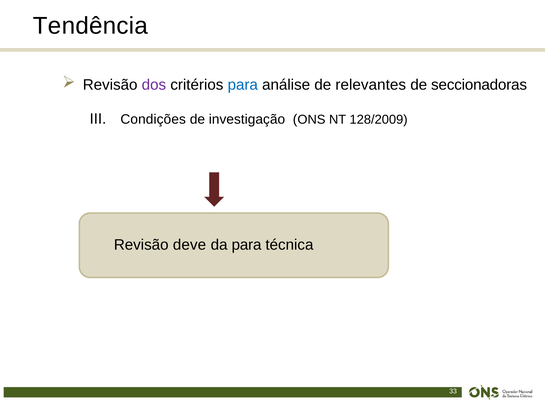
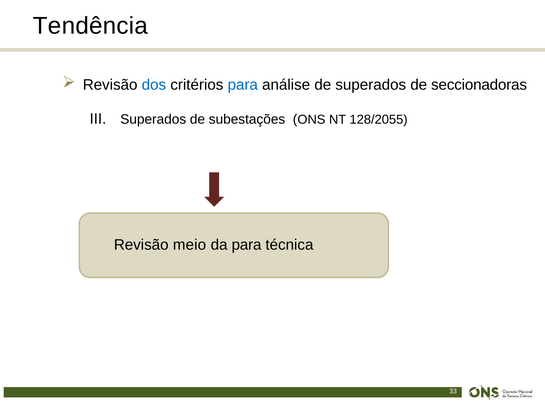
dos colour: purple -> blue
de relevantes: relevantes -> superados
Condições at (153, 119): Condições -> Superados
investigação: investigação -> subestações
128/2009: 128/2009 -> 128/2055
deve: deve -> meio
